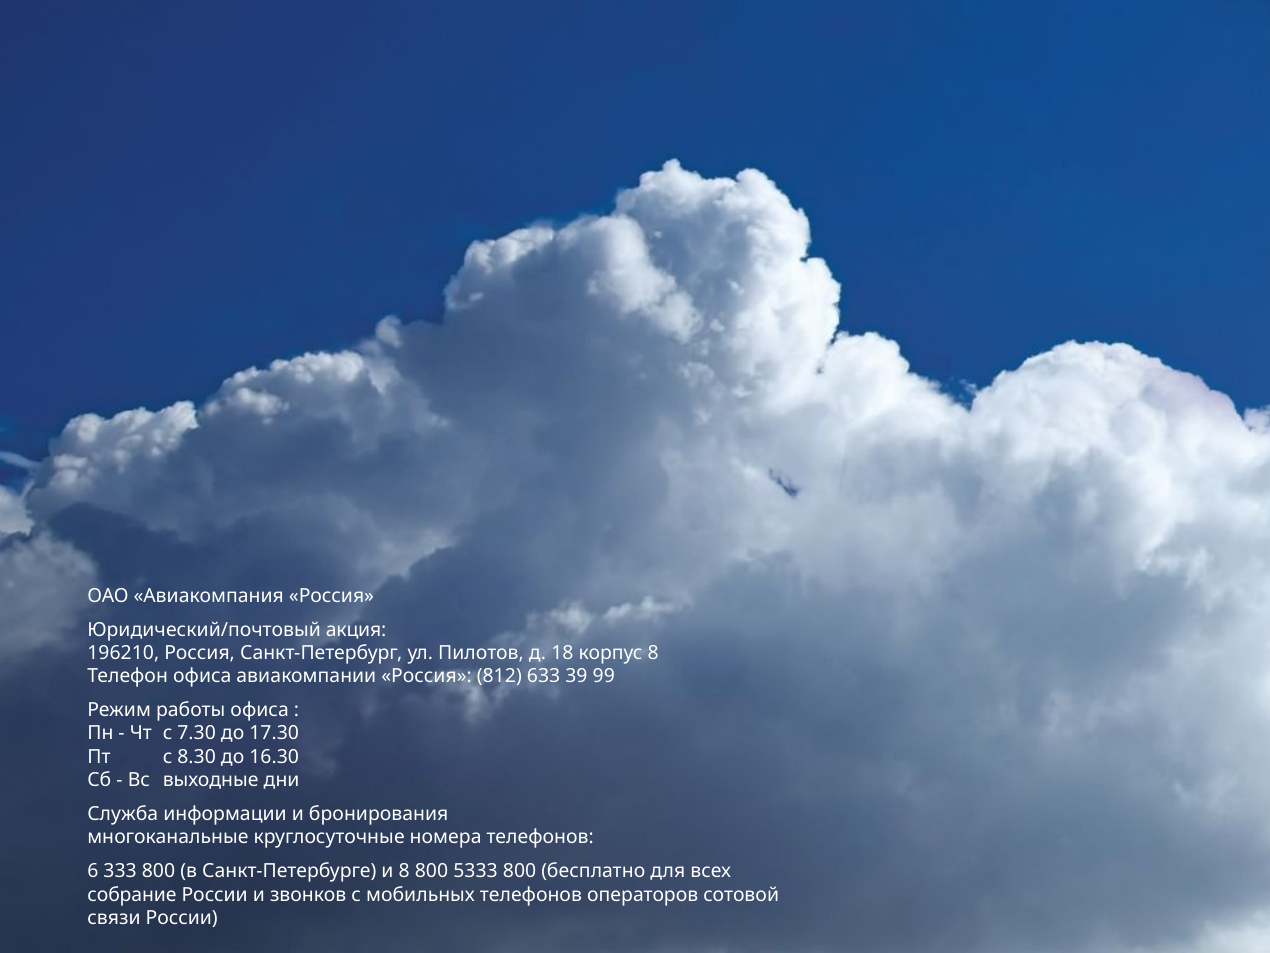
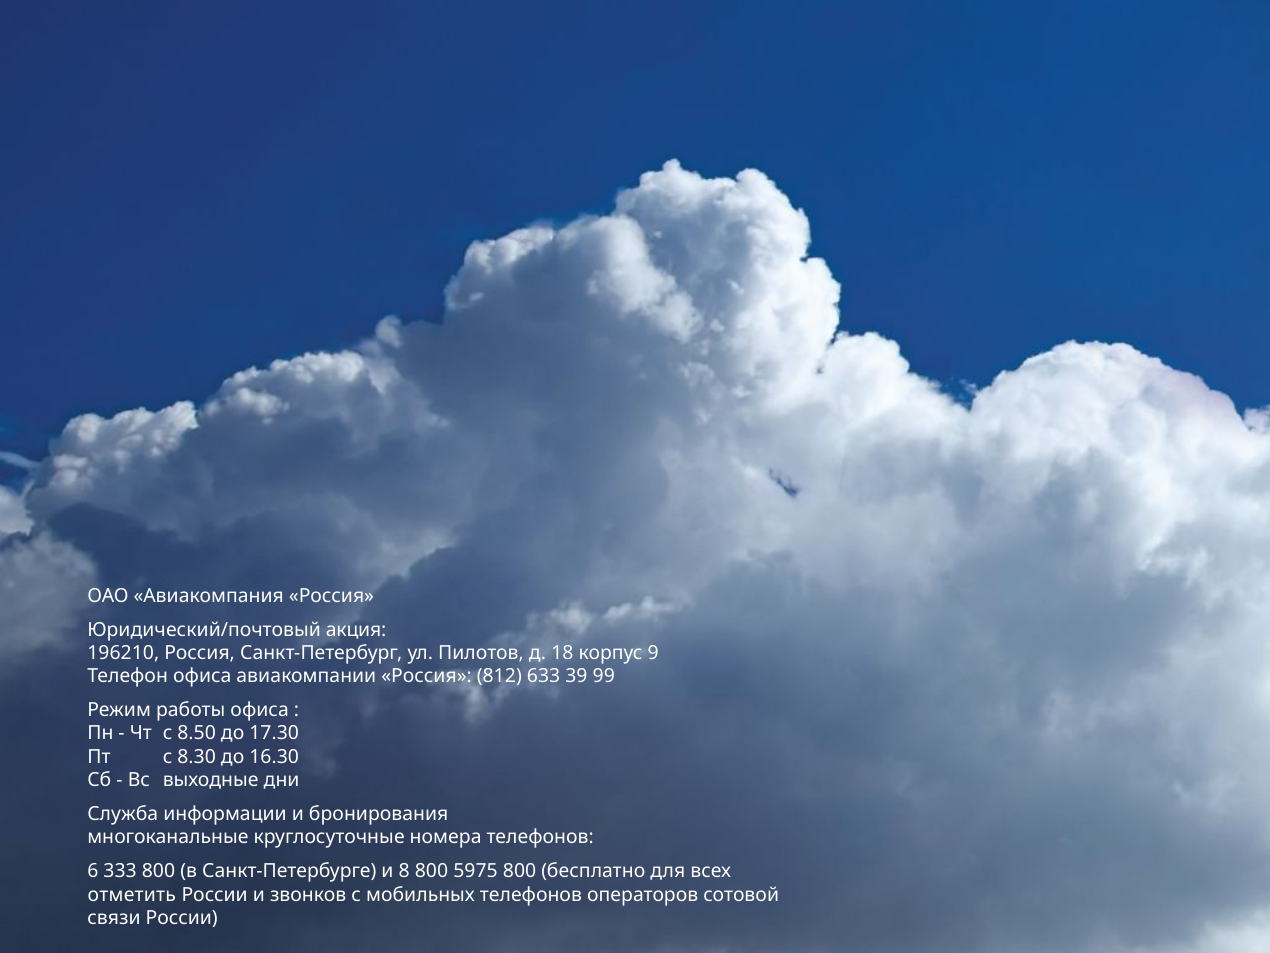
корпус 8: 8 -> 9
7.30: 7.30 -> 8.50
5333: 5333 -> 5975
собрание: собрание -> отметить
